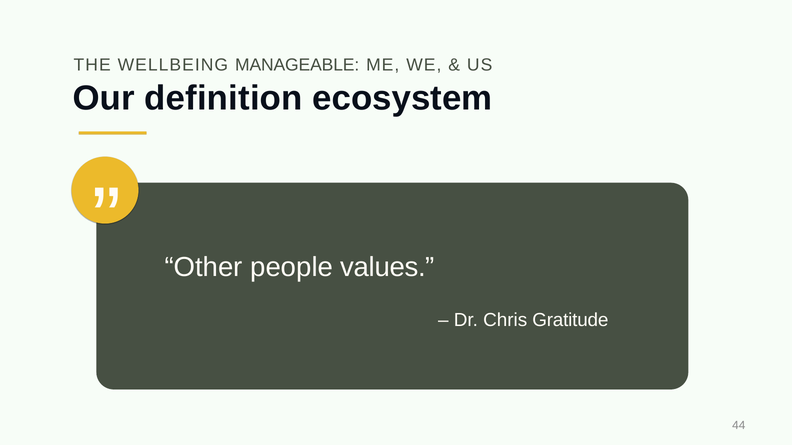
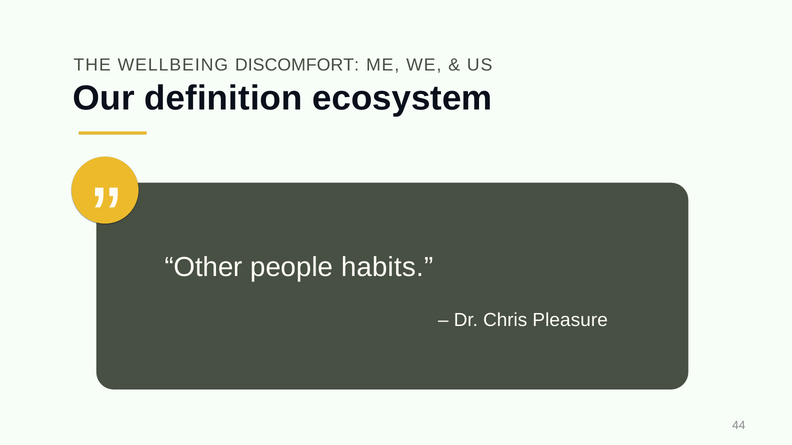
MANAGEABLE: MANAGEABLE -> DISCOMFORT
values: values -> habits
Gratitude: Gratitude -> Pleasure
